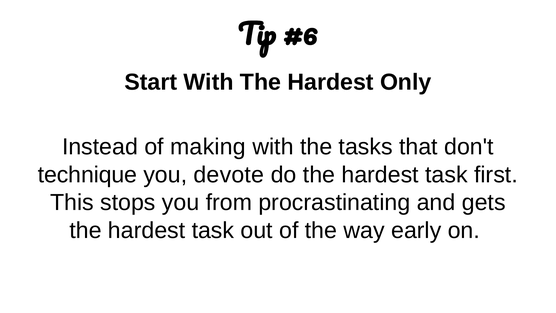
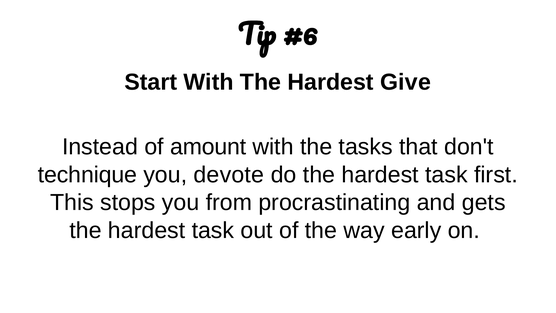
Only: Only -> Give
making: making -> amount
